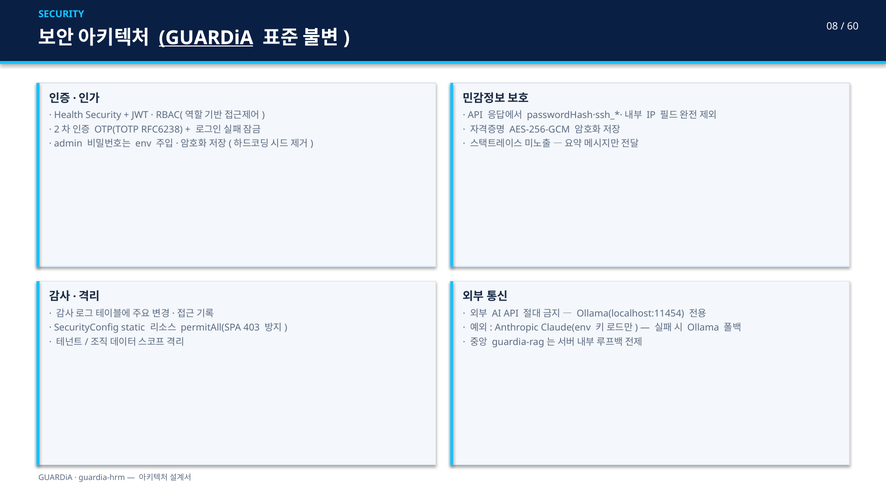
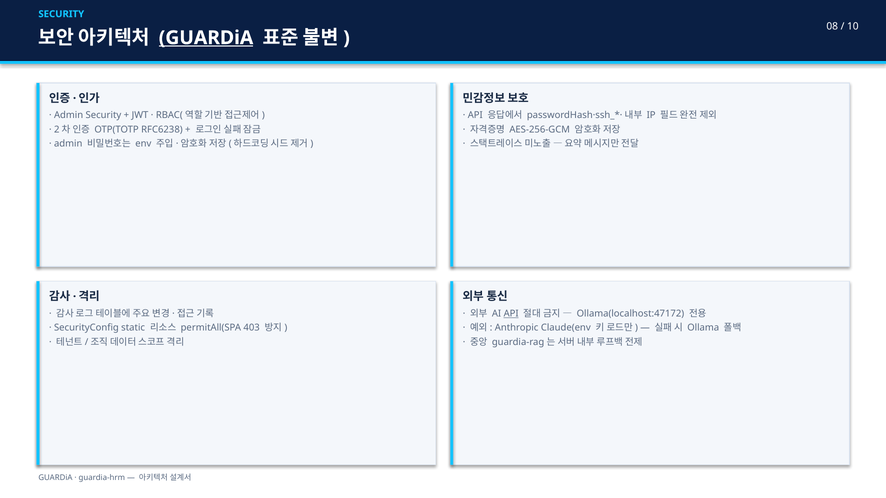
60: 60 -> 10
Health at (69, 115): Health -> Admin
API at (511, 314) underline: none -> present
Ollama(localhost:11454: Ollama(localhost:11454 -> Ollama(localhost:47172
